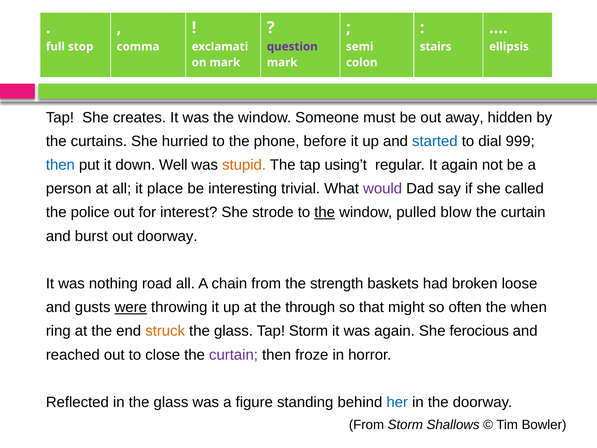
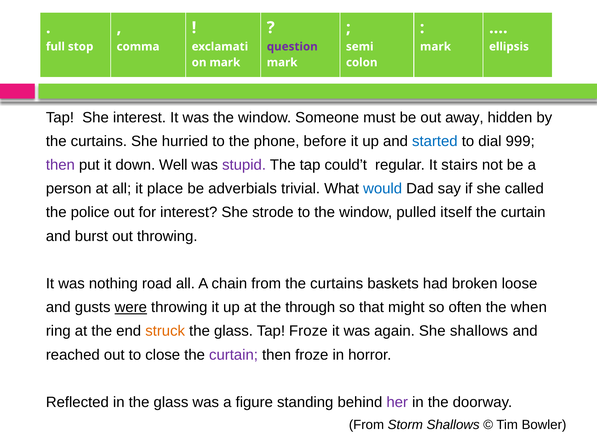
stairs at (436, 47): stairs -> mark
She creates: creates -> interest
then at (60, 165) colour: blue -> purple
stupid colour: orange -> purple
using’t: using’t -> could’t
It again: again -> stairs
interesting: interesting -> adverbials
would colour: purple -> blue
the at (325, 212) underline: present -> none
blow: blow -> itself
out doorway: doorway -> throwing
from the strength: strength -> curtains
Tap Storm: Storm -> Froze
She ferocious: ferocious -> shallows
her colour: blue -> purple
